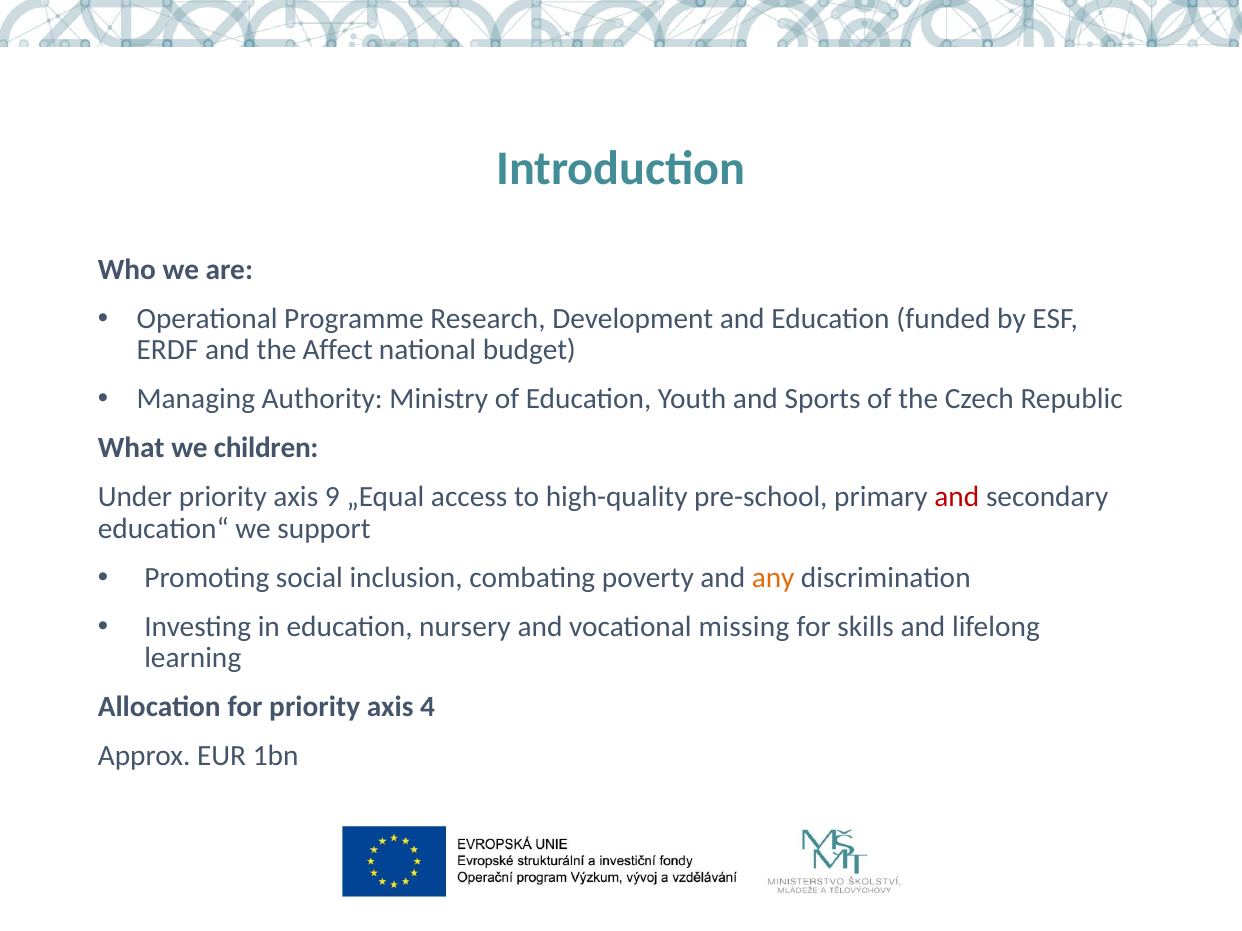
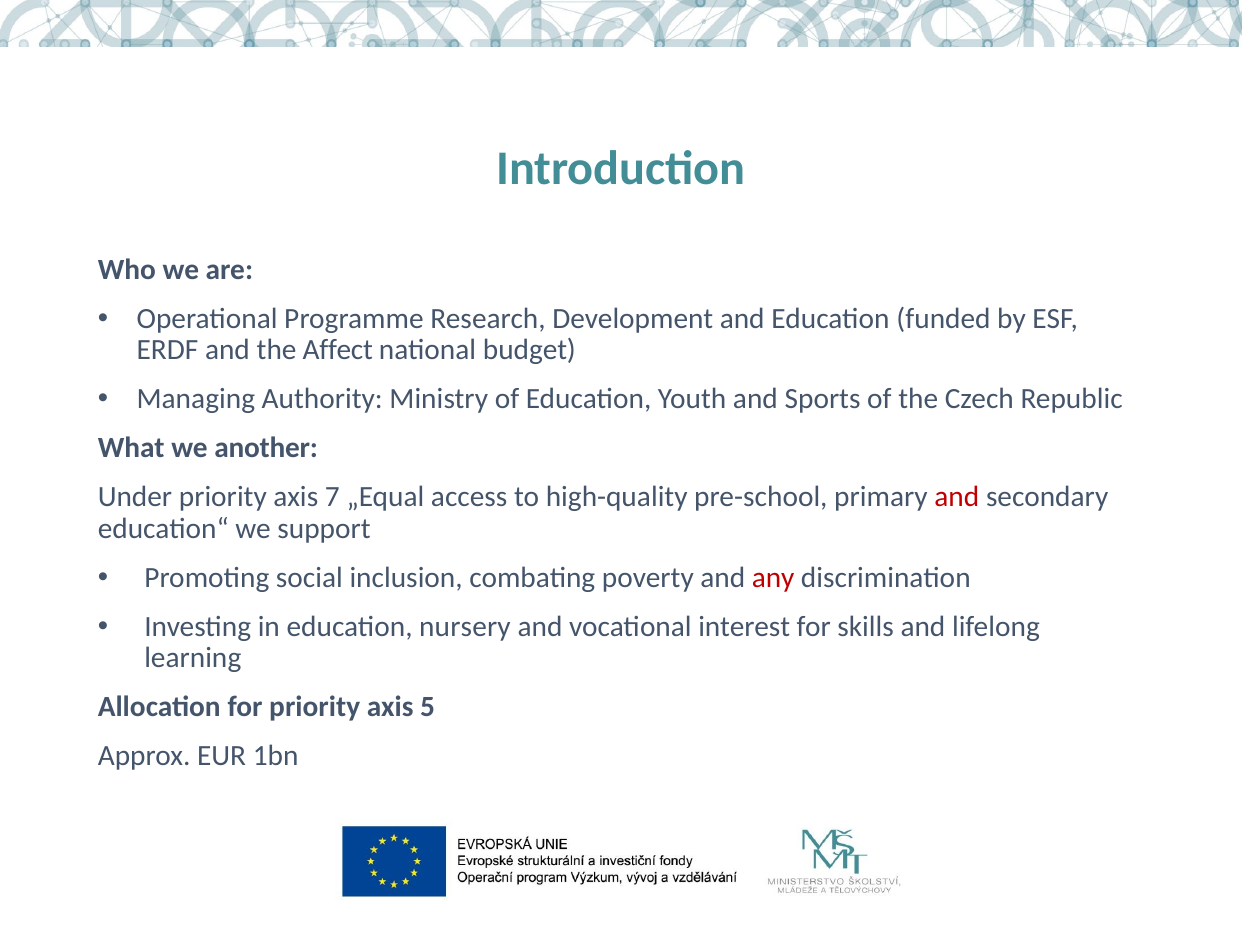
children: children -> another
9: 9 -> 7
any colour: orange -> red
missing: missing -> interest
4: 4 -> 5
